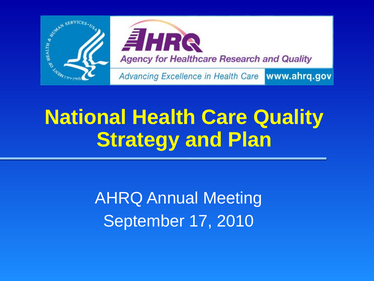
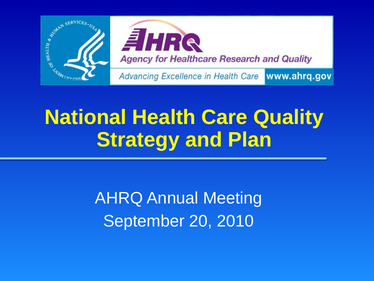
17: 17 -> 20
